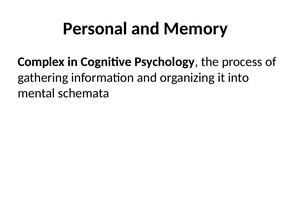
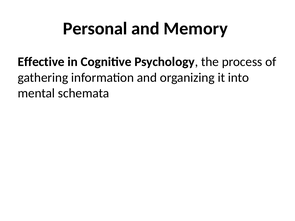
Complex: Complex -> Effective
